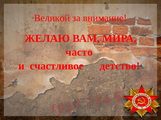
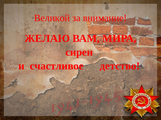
часто: часто -> сирен
